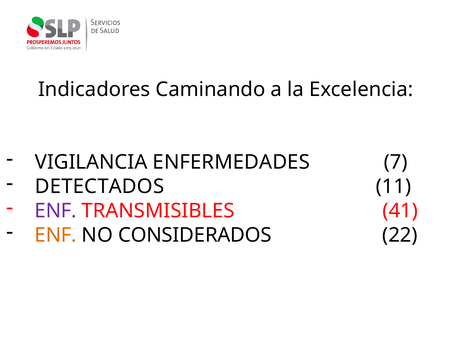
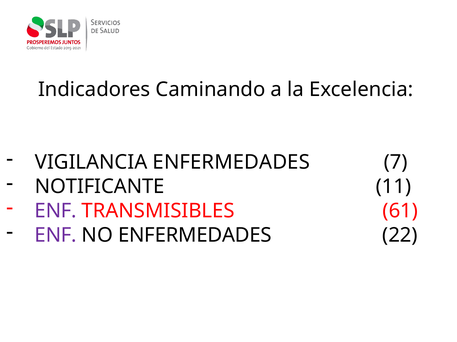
DETECTADOS: DETECTADOS -> NOTIFICANTE
41: 41 -> 61
ENF at (56, 236) colour: orange -> purple
NO CONSIDERADOS: CONSIDERADOS -> ENFERMEDADES
